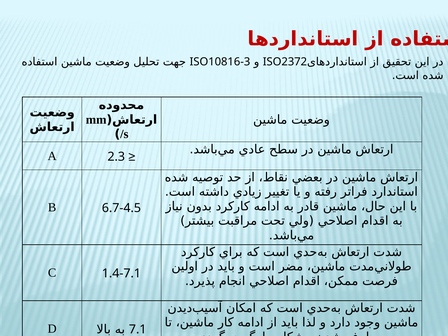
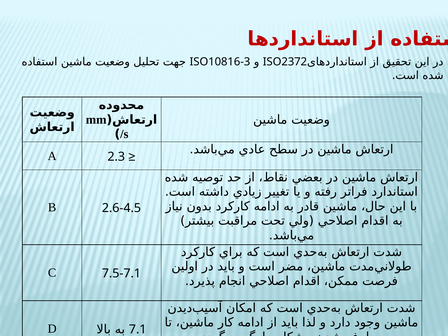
6.7-4.5: 6.7-4.5 -> 2.6-4.5
1.4-7.1: 1.4-7.1 -> 7.5-7.1
